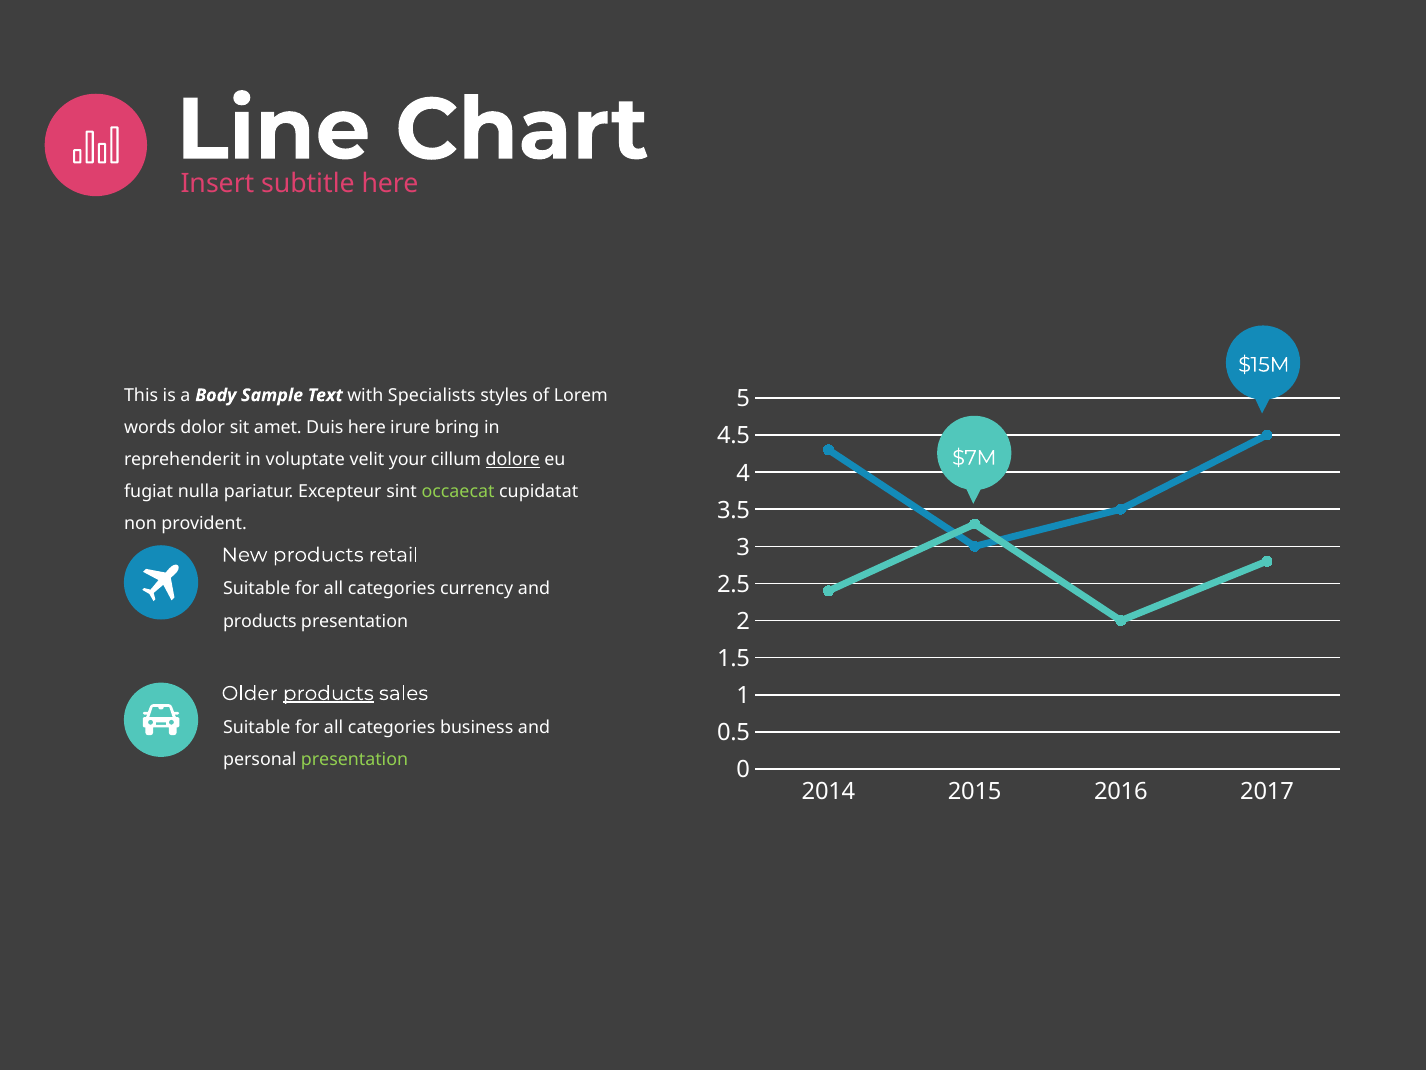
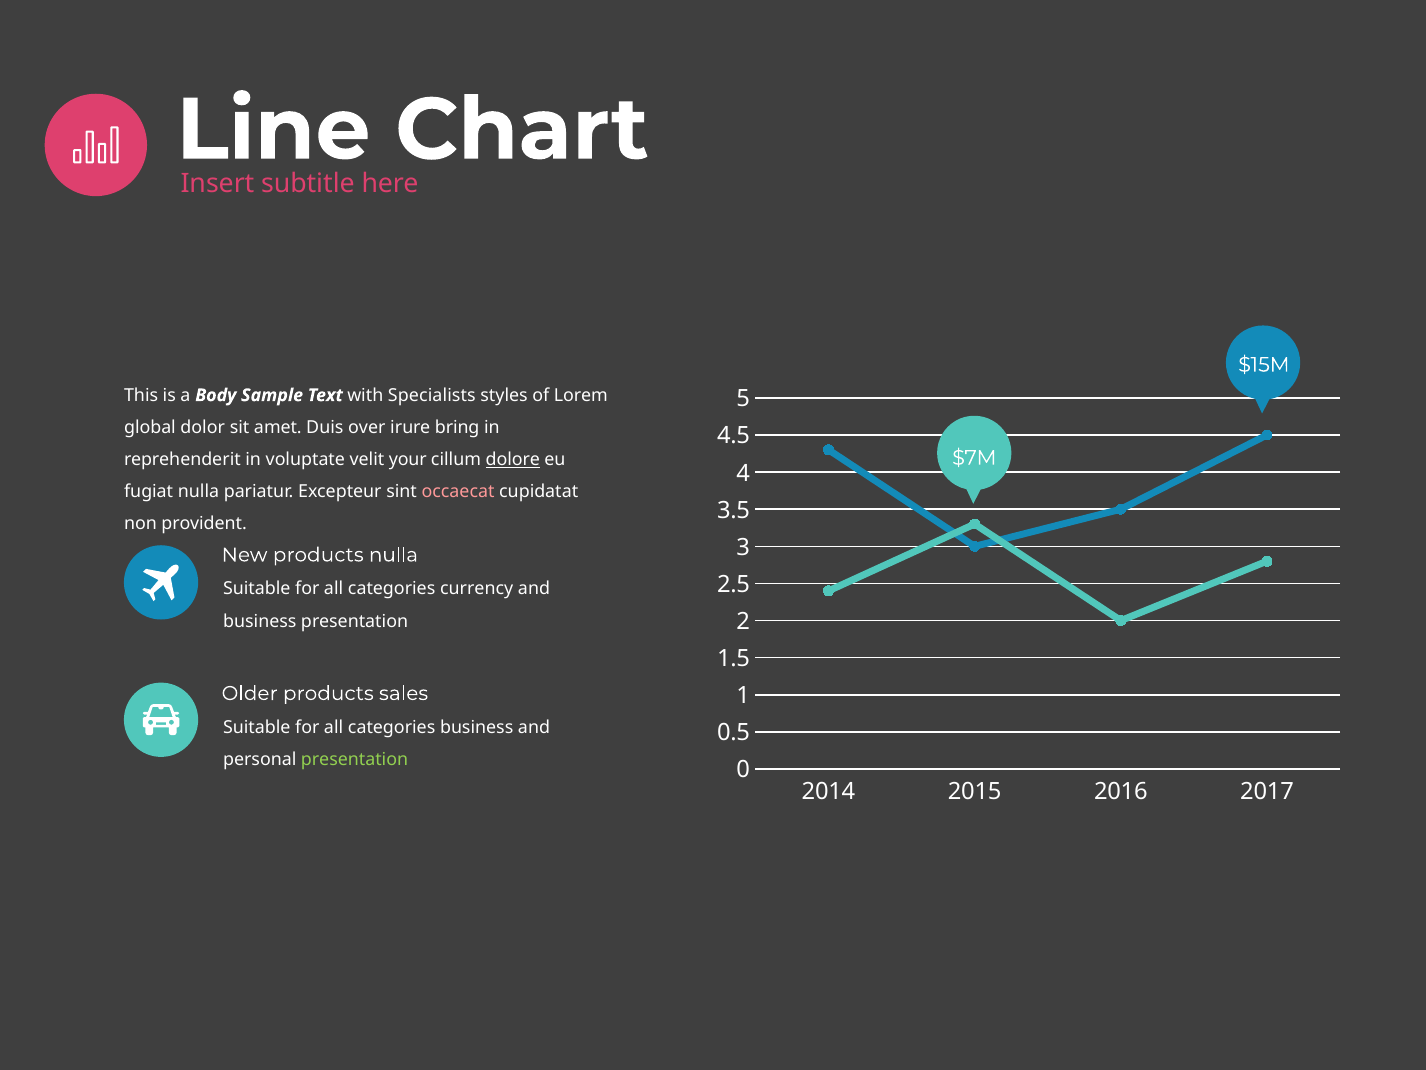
words: words -> global
Duis here: here -> over
occaecat colour: light green -> pink
products retail: retail -> nulla
products at (260, 621): products -> business
products at (328, 693) underline: present -> none
